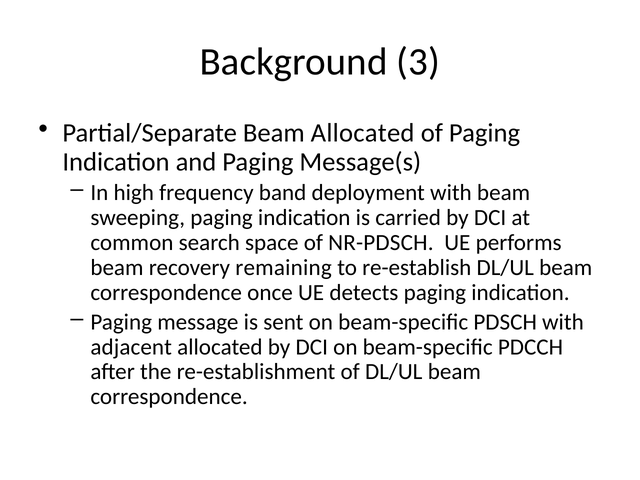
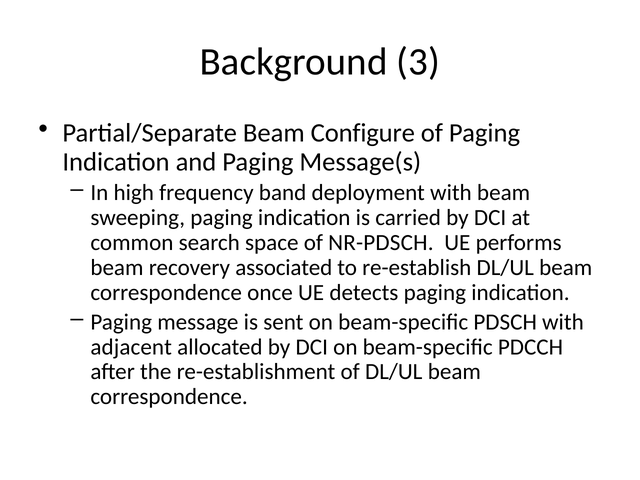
Beam Allocated: Allocated -> Configure
remaining: remaining -> associated
